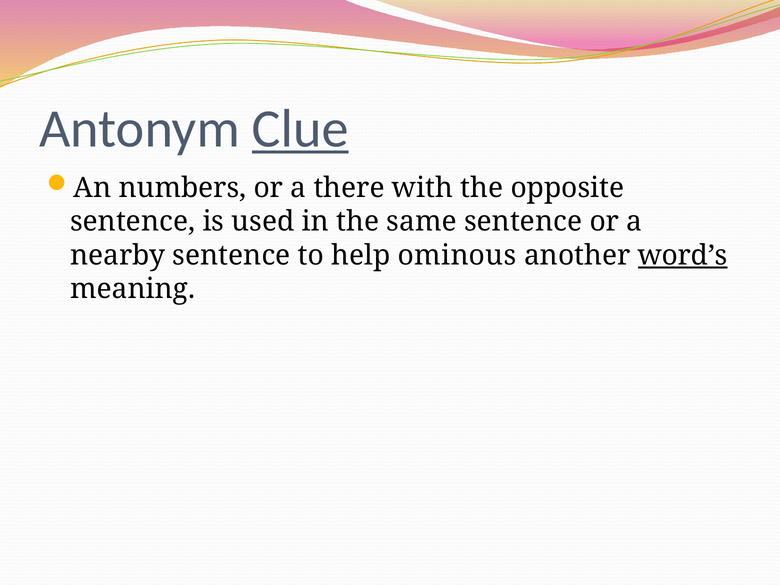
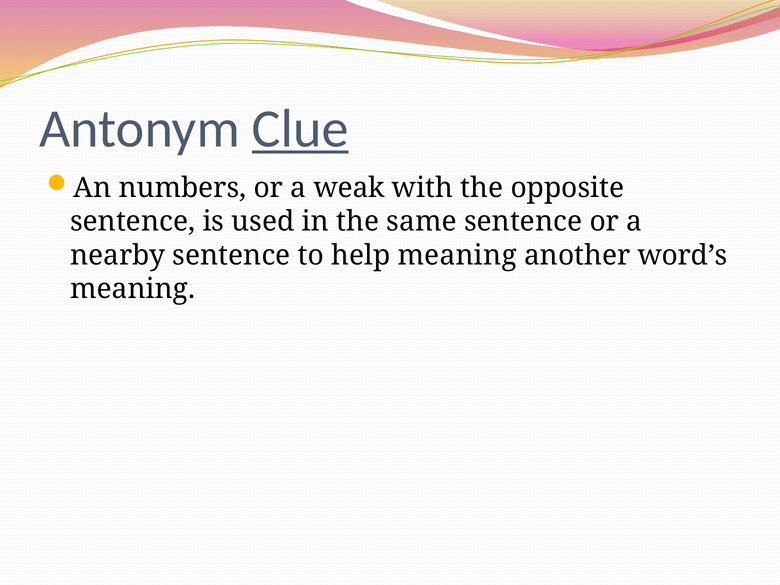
there: there -> weak
help ominous: ominous -> meaning
word’s underline: present -> none
